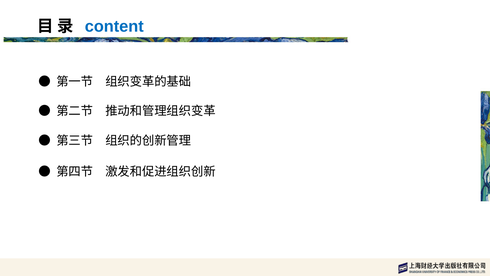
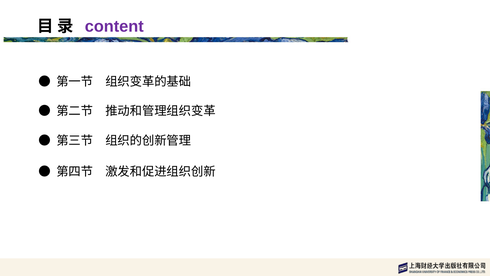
content colour: blue -> purple
